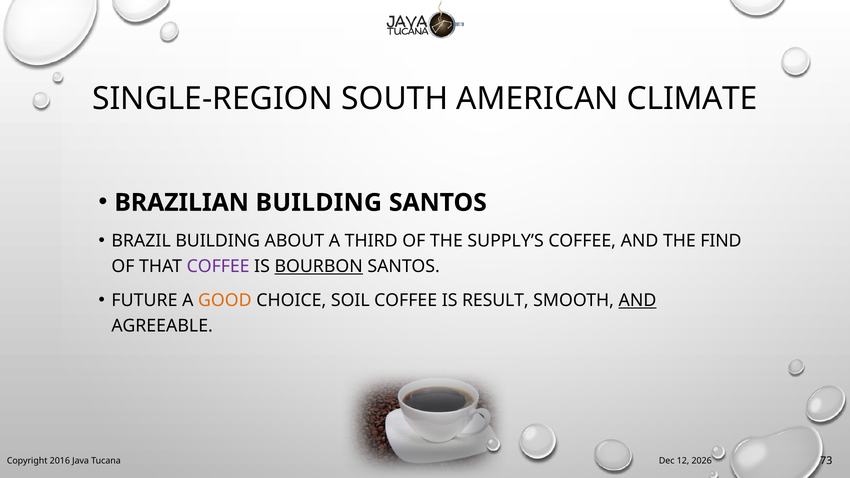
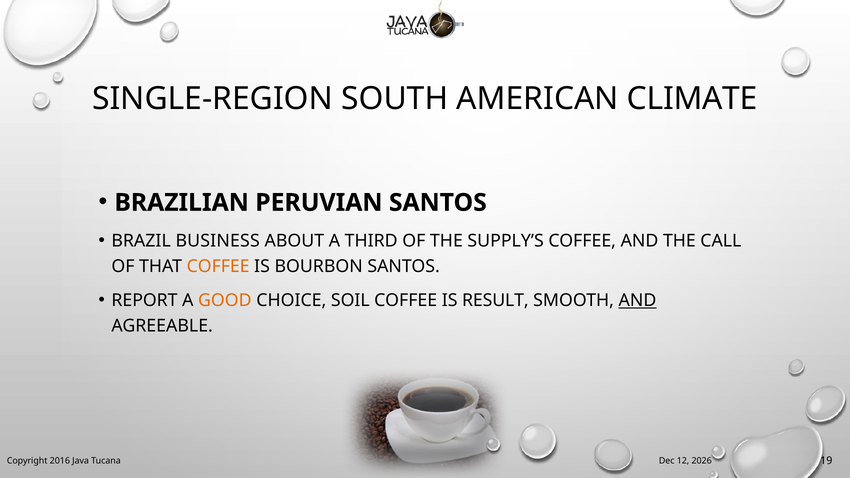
BRAZILIAN BUILDING: BUILDING -> PERUVIAN
BRAZIL BUILDING: BUILDING -> BUSINESS
FIND: FIND -> CALL
COFFEE at (218, 266) colour: purple -> orange
BOURBON underline: present -> none
FUTURE: FUTURE -> REPORT
73: 73 -> 19
